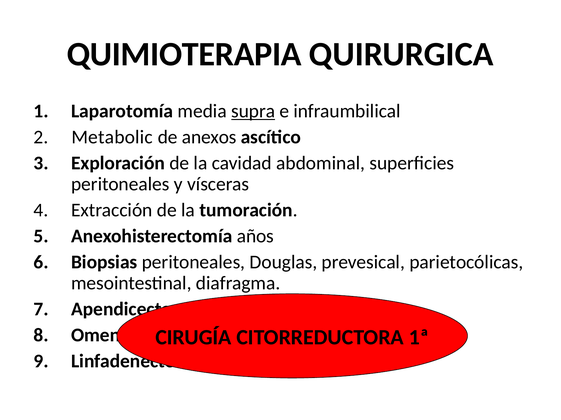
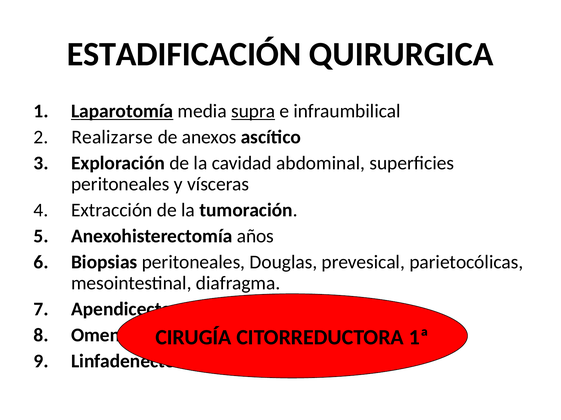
QUIMIOTERAPIA: QUIMIOTERAPIA -> ESTADIFICACIÓN
Laparotomía underline: none -> present
Metabolic: Metabolic -> Realizarse
